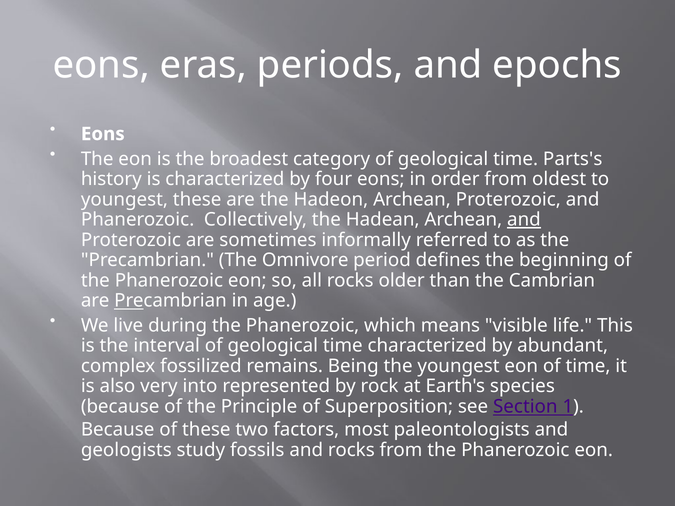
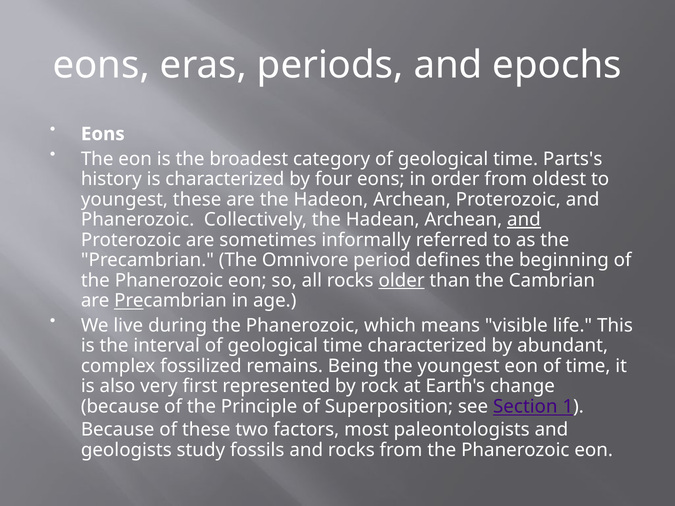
older underline: none -> present
into: into -> first
species: species -> change
